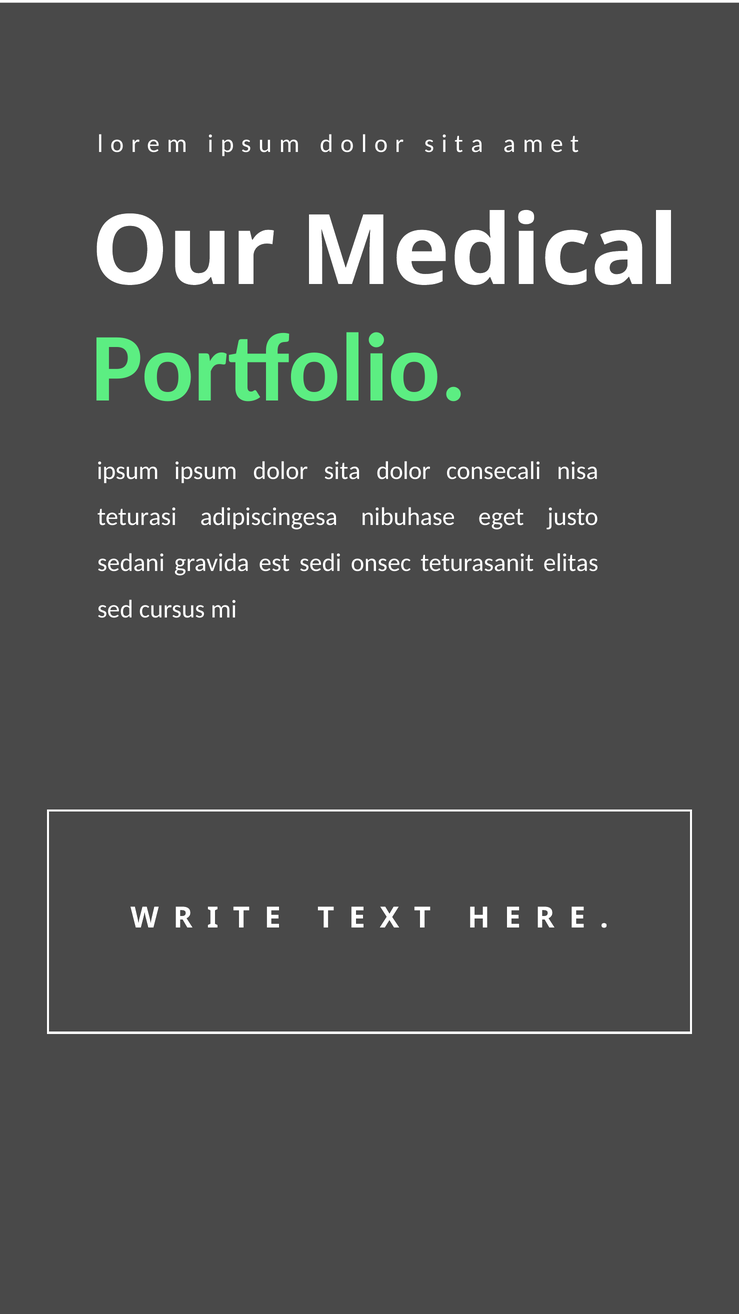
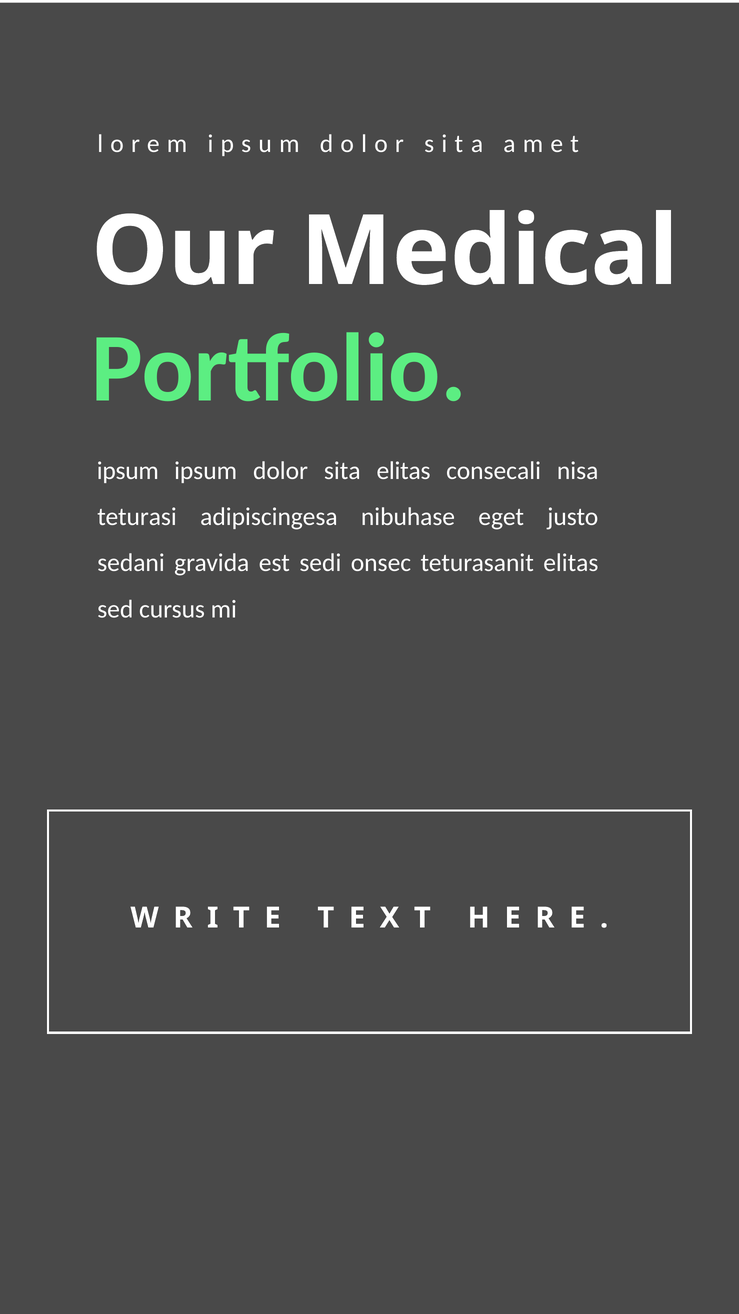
sita dolor: dolor -> elitas
